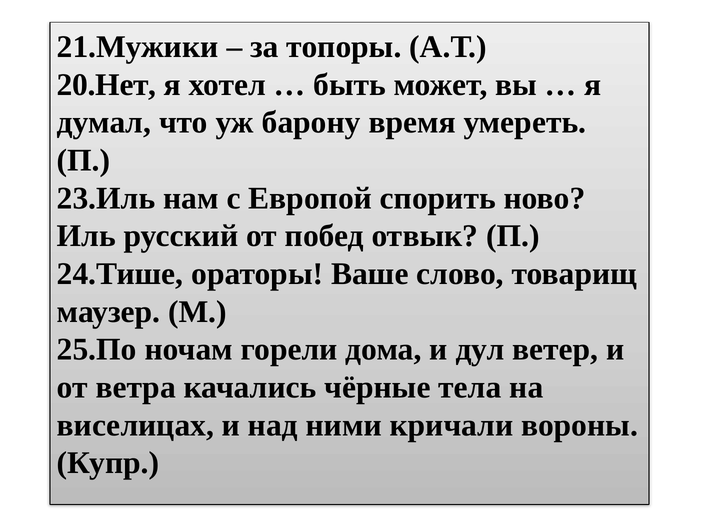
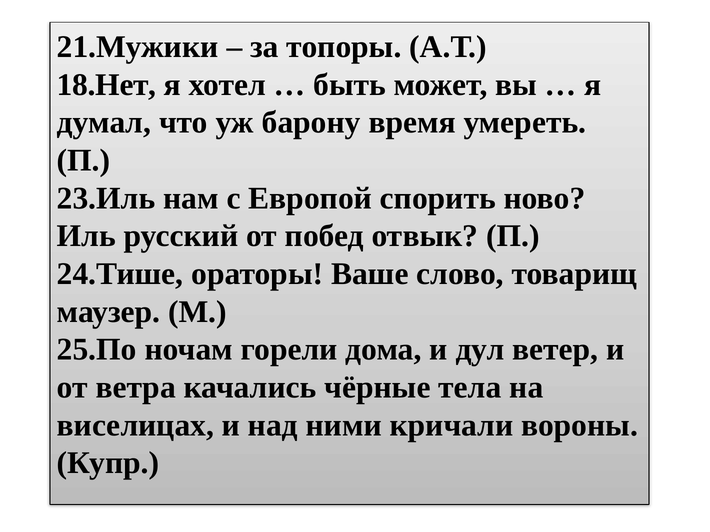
20.Нет: 20.Нет -> 18.Нет
